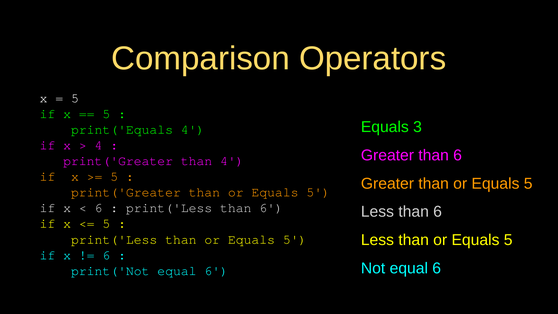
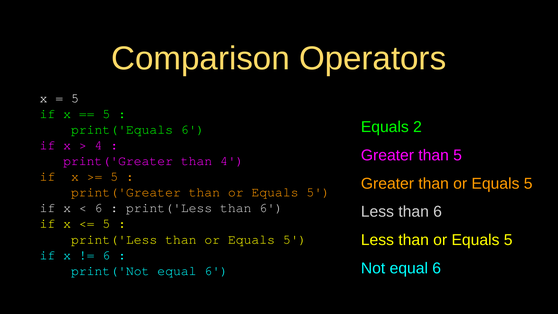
3: 3 -> 2
print('Equals 4: 4 -> 6
Greater than 6: 6 -> 5
